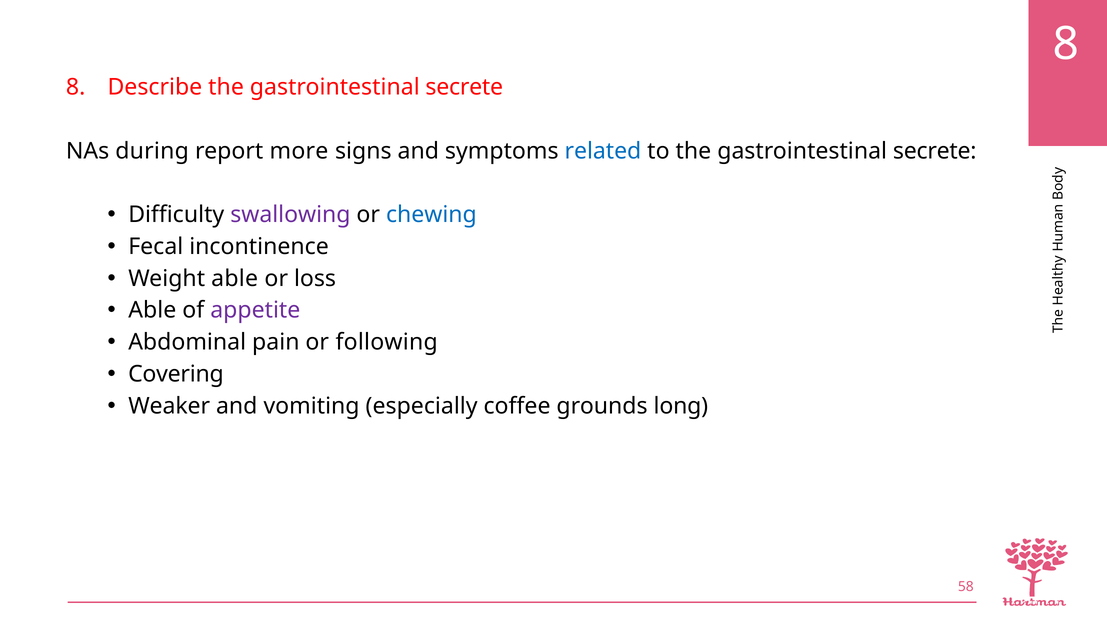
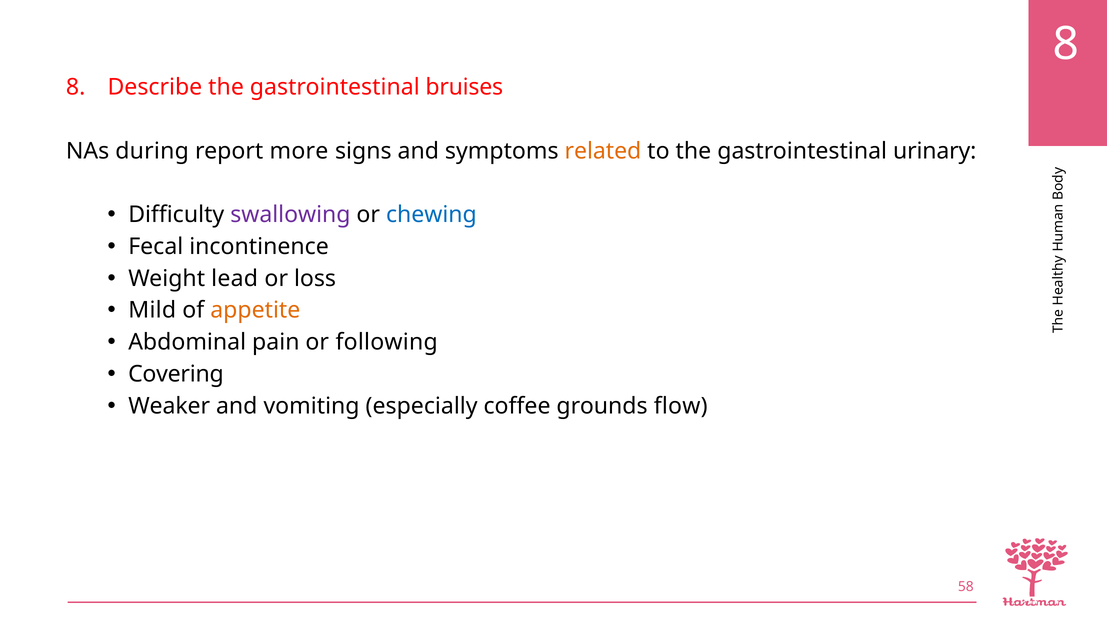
Describe the gastrointestinal secrete: secrete -> bruises
related colour: blue -> orange
to the gastrointestinal secrete: secrete -> urinary
Weight able: able -> lead
Able at (152, 310): Able -> Mild
appetite colour: purple -> orange
long: long -> flow
